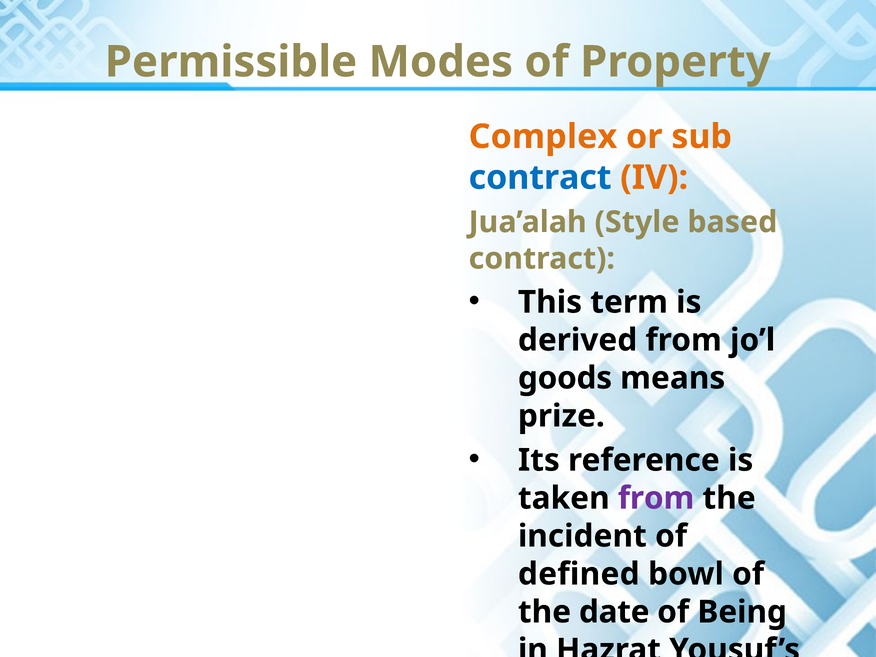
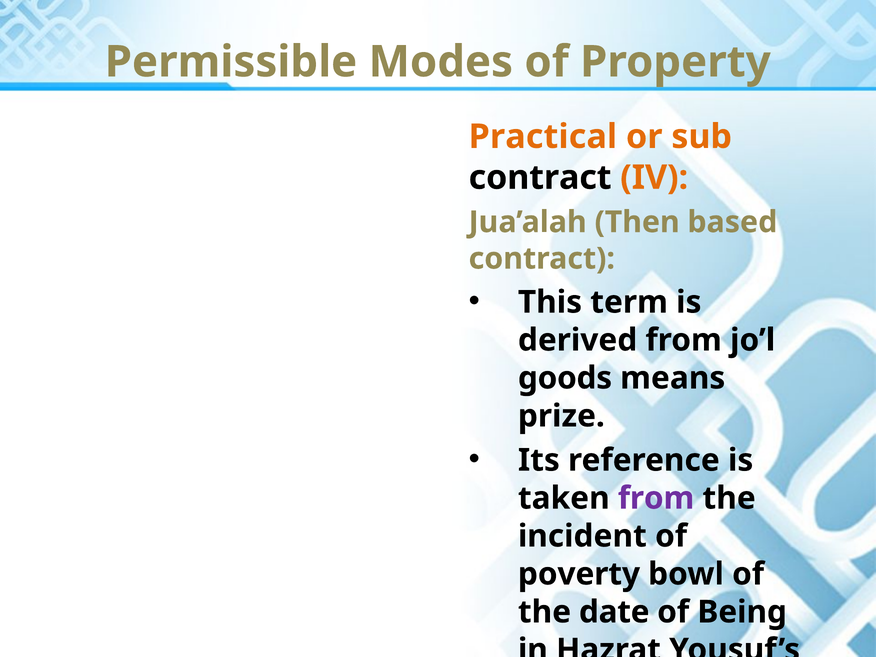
Complex: Complex -> Practical
contract at (540, 178) colour: blue -> black
Style: Style -> Then
defined: defined -> poverty
